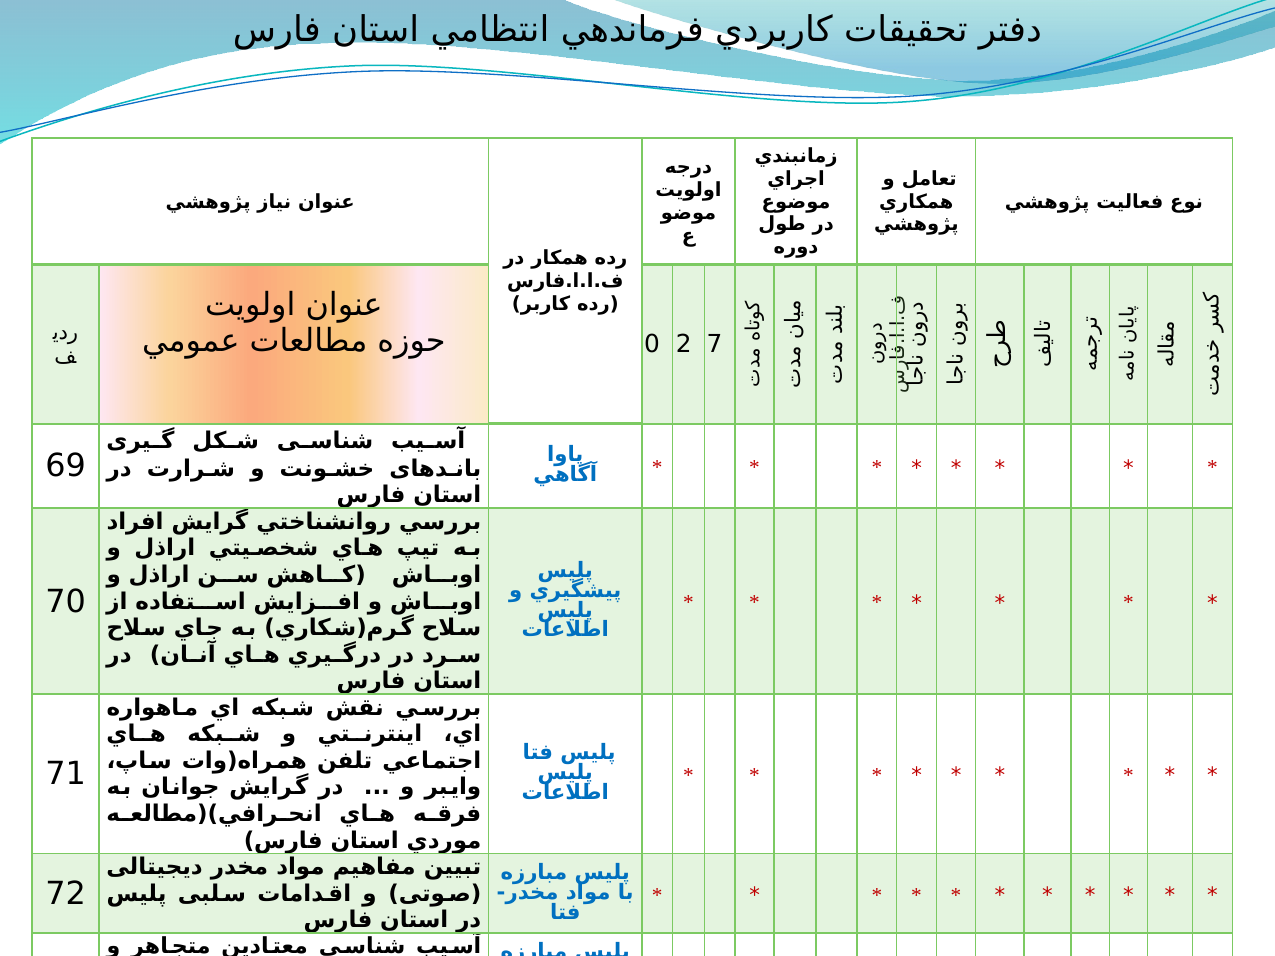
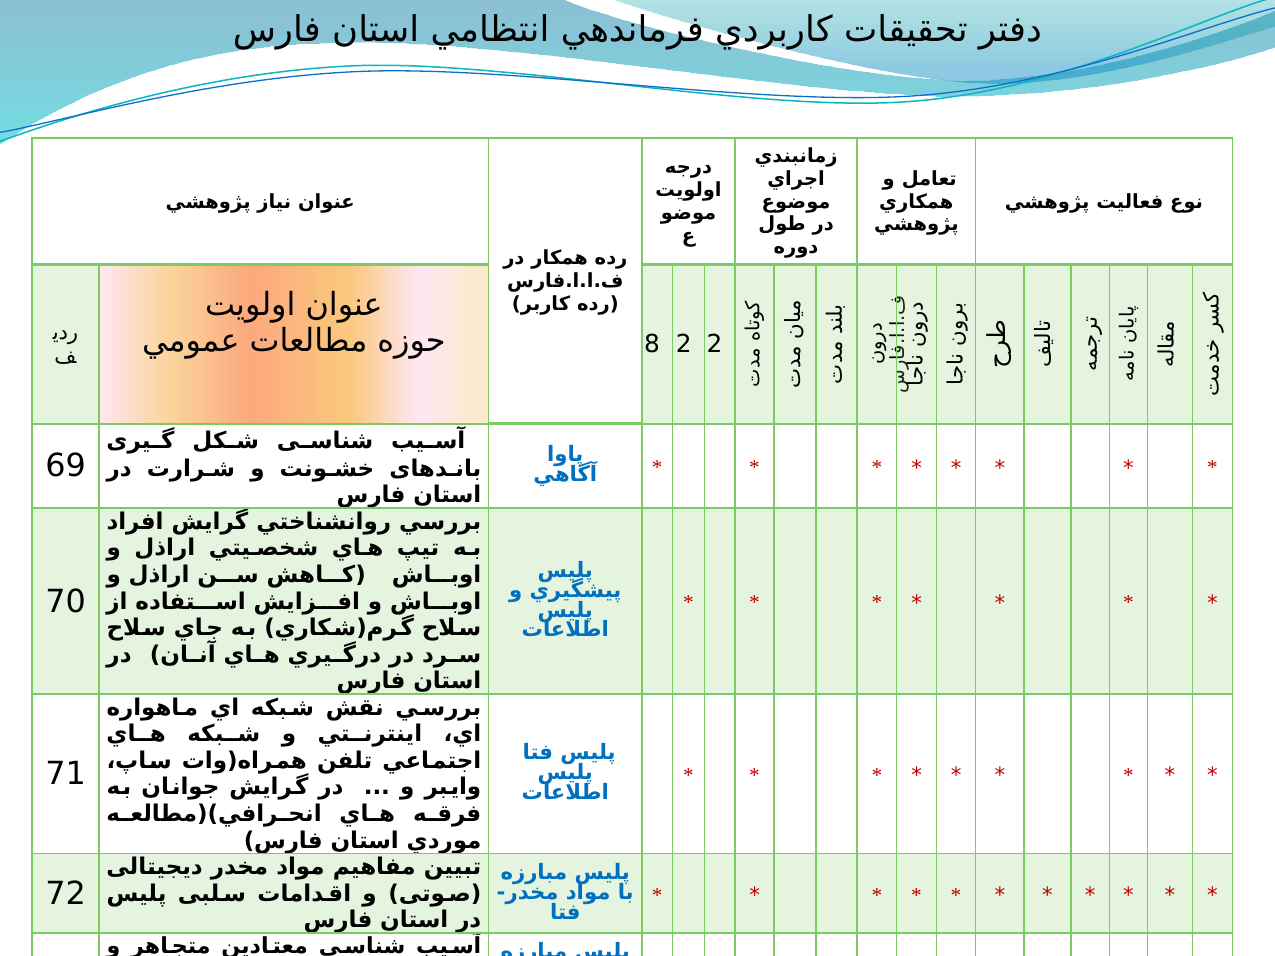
0: 0 -> 8
2 7: 7 -> 2
